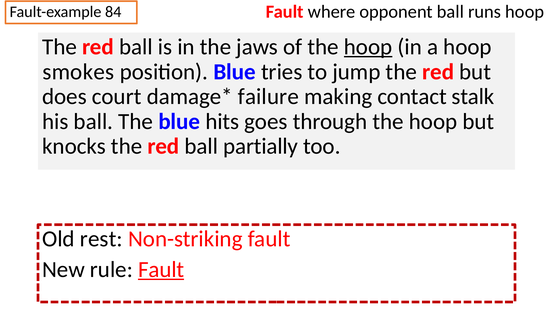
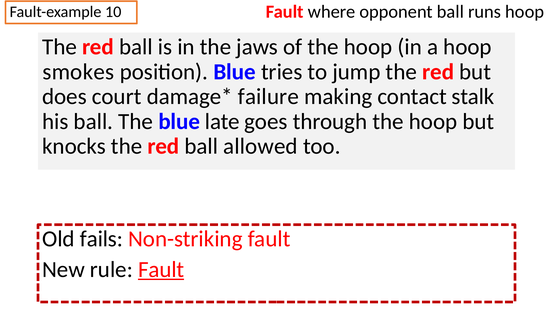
84: 84 -> 10
hoop at (368, 47) underline: present -> none
hits: hits -> late
partially: partially -> allowed
rest: rest -> fails
